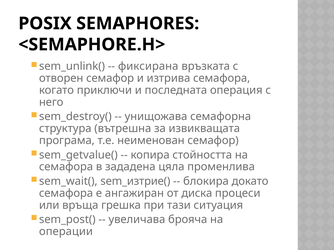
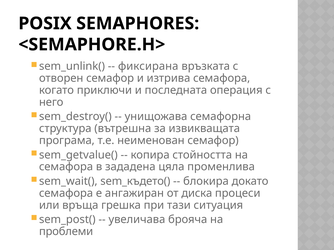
sem_изтрие(: sem_изтрие( -> sem_където(
операции: операции -> проблеми
